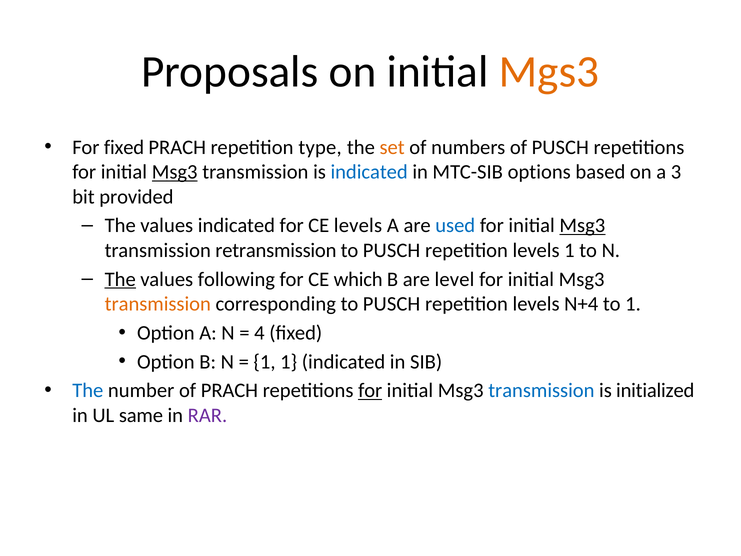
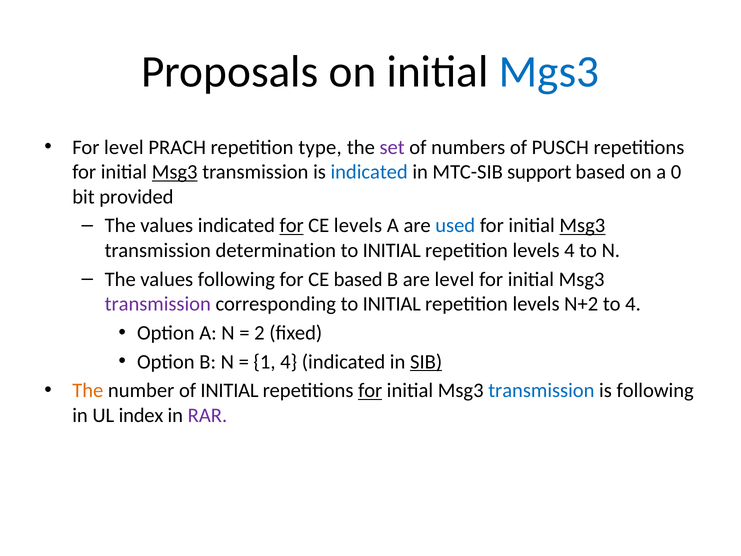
Mgs3 colour: orange -> blue
For fixed: fixed -> level
set colour: orange -> purple
options: options -> support
3: 3 -> 0
for at (292, 226) underline: none -> present
retransmission: retransmission -> determination
PUSCH at (392, 250): PUSCH -> INITIAL
levels 1: 1 -> 4
The at (120, 279) underline: present -> none
CE which: which -> based
transmission at (158, 304) colour: orange -> purple
corresponding to PUSCH: PUSCH -> INITIAL
N+4: N+4 -> N+2
to 1: 1 -> 4
4: 4 -> 2
1 1: 1 -> 4
SIB underline: none -> present
The at (88, 390) colour: blue -> orange
of PRACH: PRACH -> INITIAL
is initialized: initialized -> following
same: same -> index
